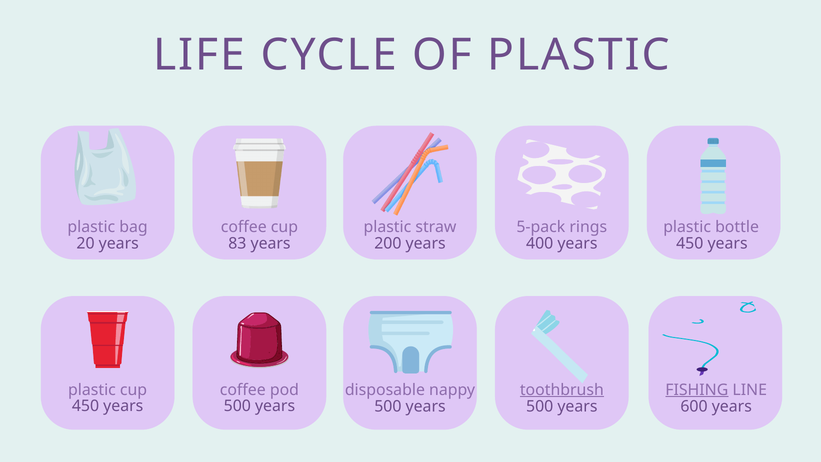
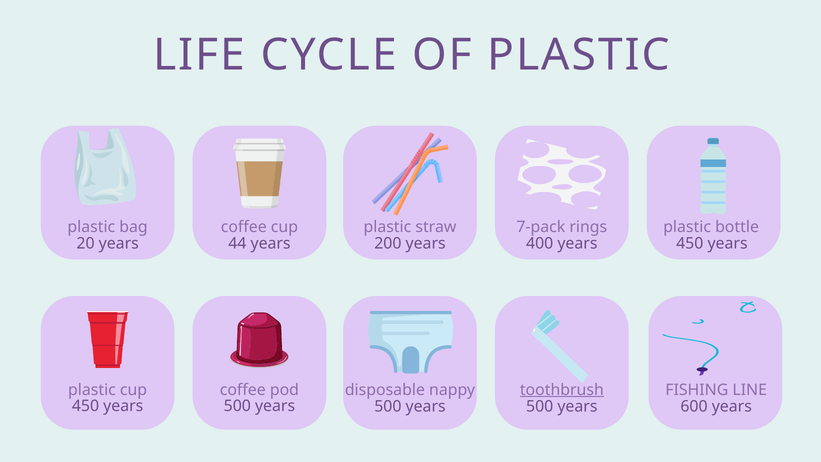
5-pack: 5-pack -> 7-pack
83: 83 -> 44
FISHING underline: present -> none
